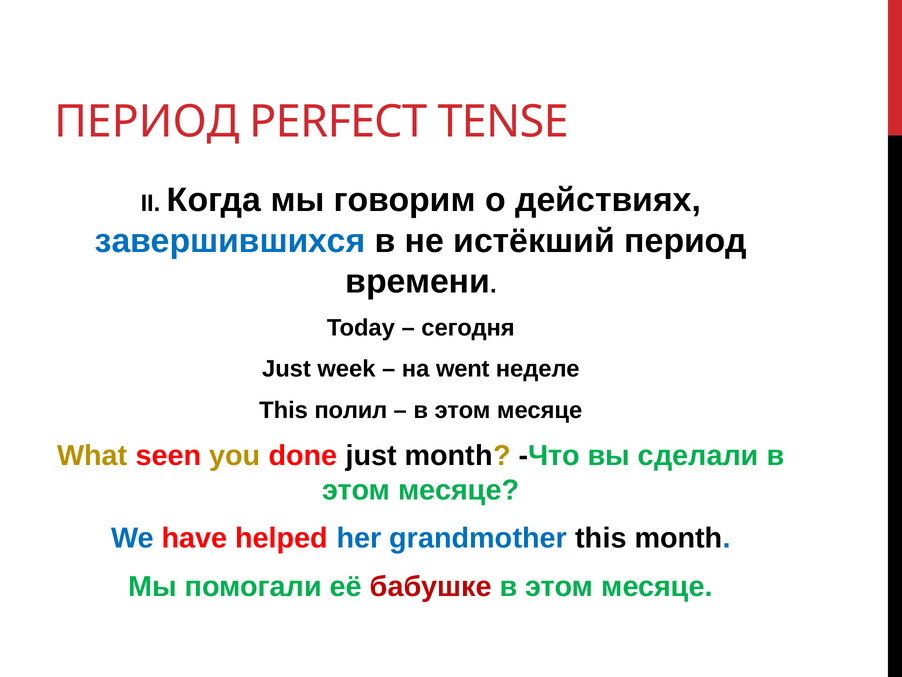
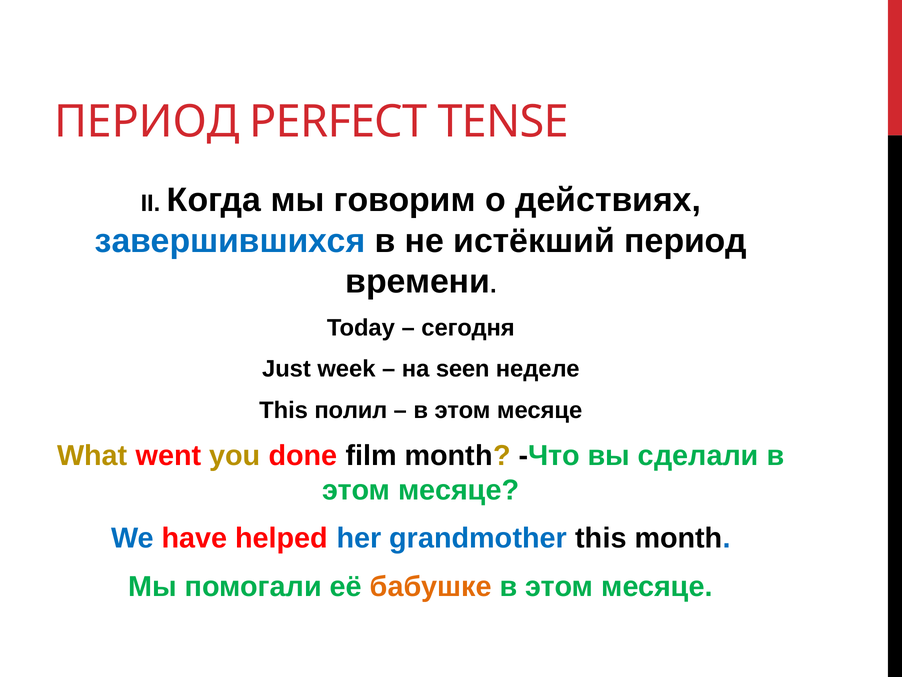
went: went -> seеn
seеn: seеn -> went
done just: just -> film
бабушке colour: red -> orange
